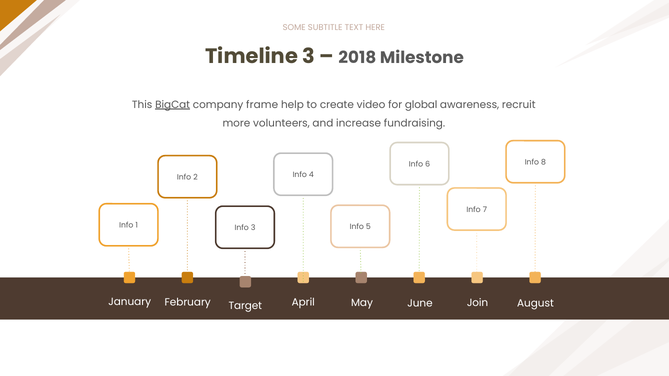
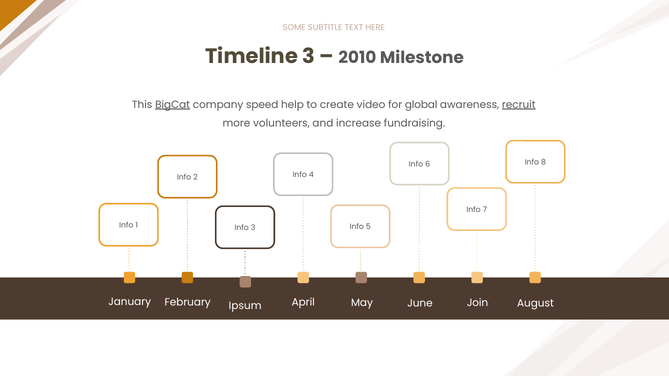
2018: 2018 -> 2010
frame: frame -> speed
recruit underline: none -> present
Target: Target -> Ipsum
